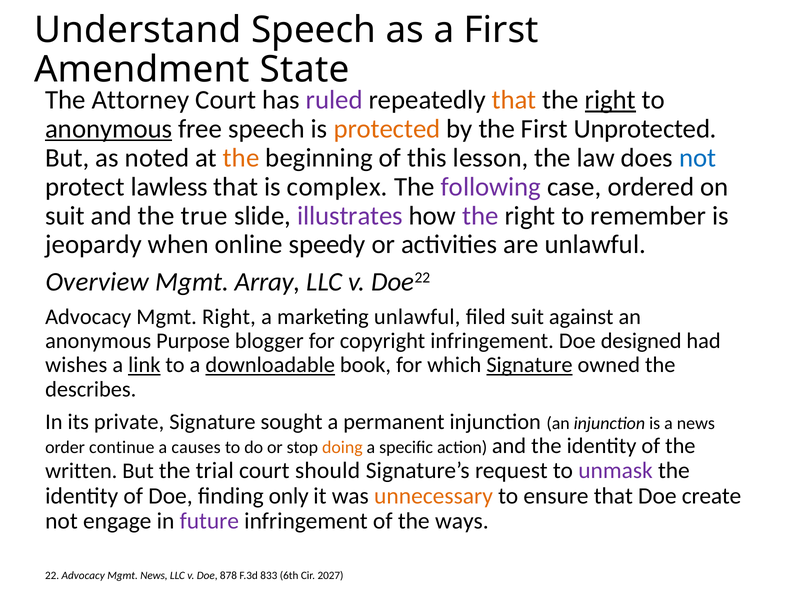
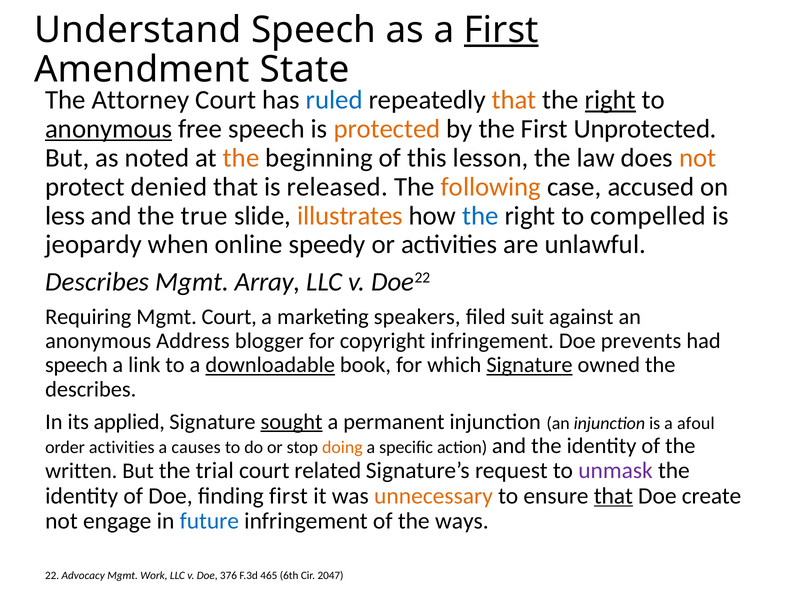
First at (501, 30) underline: none -> present
ruled colour: purple -> blue
not at (698, 158) colour: blue -> orange
lawless: lawless -> denied
complex: complex -> released
following colour: purple -> orange
ordered: ordered -> accused
suit at (65, 216): suit -> less
illustrates colour: purple -> orange
the at (480, 216) colour: purple -> blue
remember: remember -> compelled
Overview at (97, 282): Overview -> Describes
Advocacy at (88, 317): Advocacy -> Requiring
Mgmt Right: Right -> Court
marketing unlawful: unlawful -> speakers
Purpose: Purpose -> Address
designed: designed -> prevents
wishes at (76, 366): wishes -> speech
link underline: present -> none
private: private -> applied
sought underline: none -> present
a news: news -> afoul
order continue: continue -> activities
should: should -> related
finding only: only -> first
that at (613, 497) underline: none -> present
future colour: purple -> blue
Mgmt News: News -> Work
878: 878 -> 376
833: 833 -> 465
2027: 2027 -> 2047
